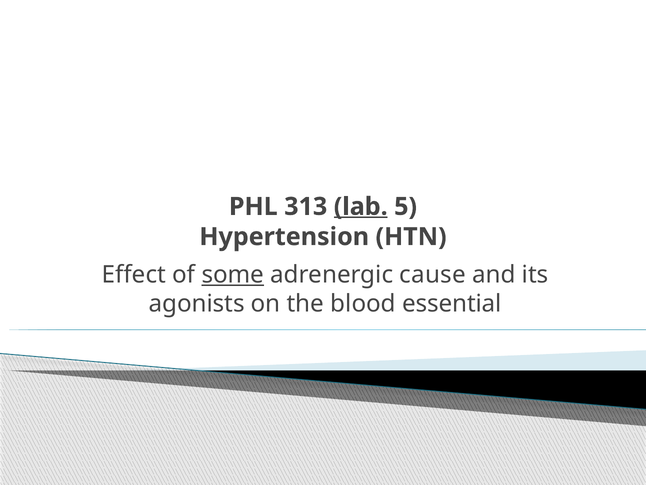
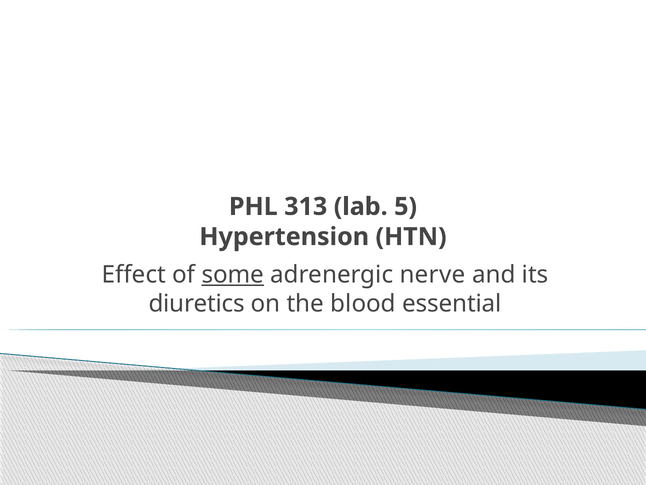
lab underline: present -> none
cause: cause -> nerve
agonists: agonists -> diuretics
